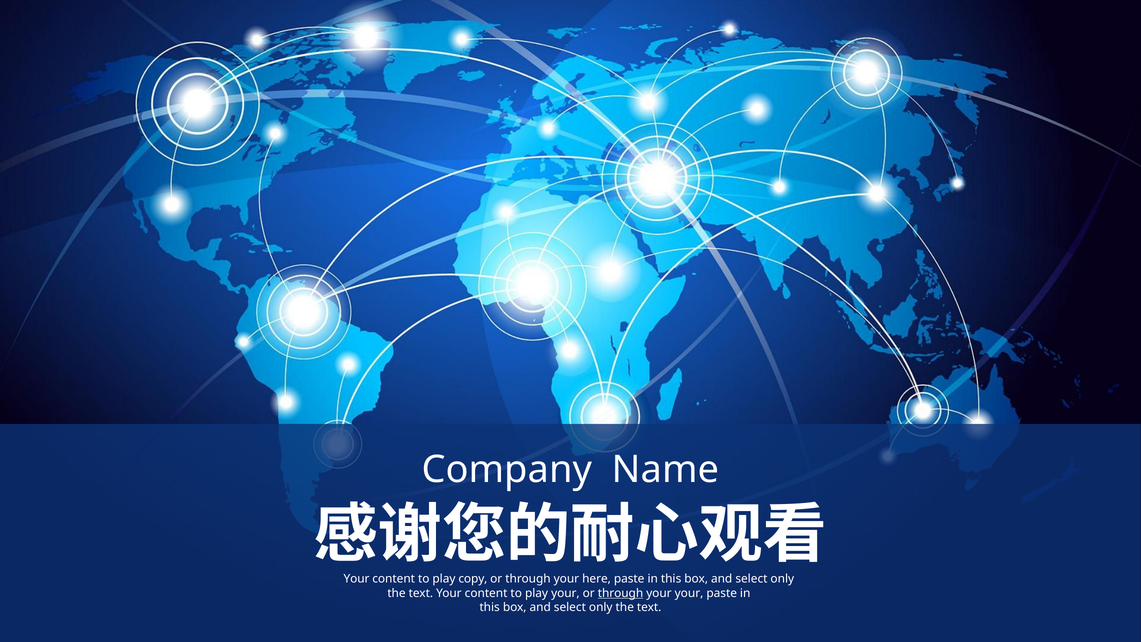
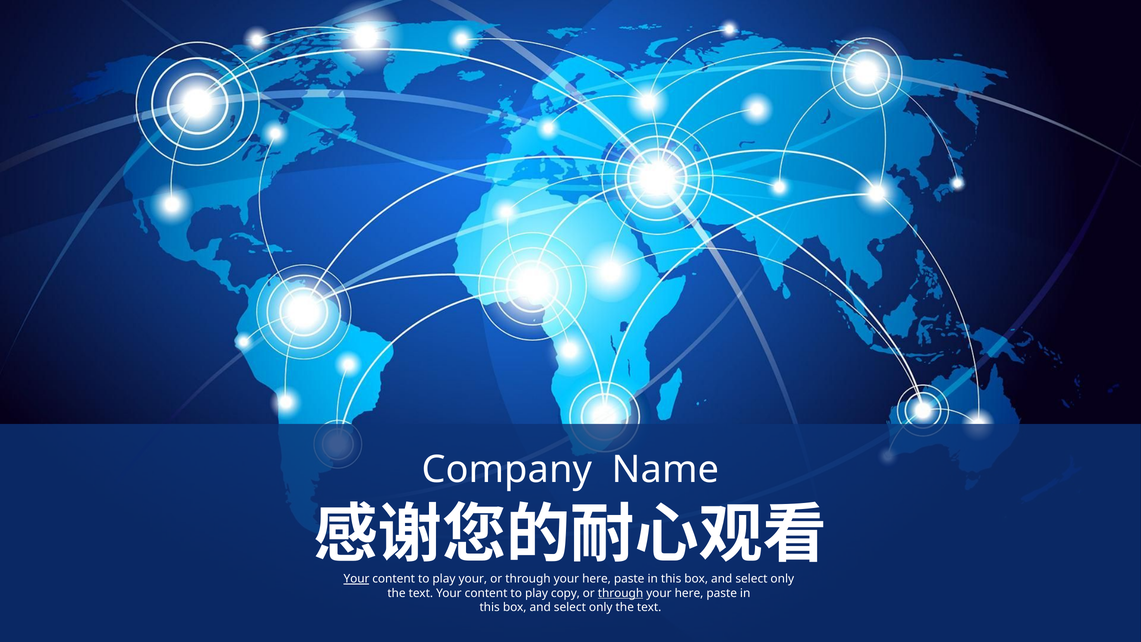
Your at (357, 579) underline: none -> present
play copy: copy -> your
play your: your -> copy
your at (689, 593): your -> here
